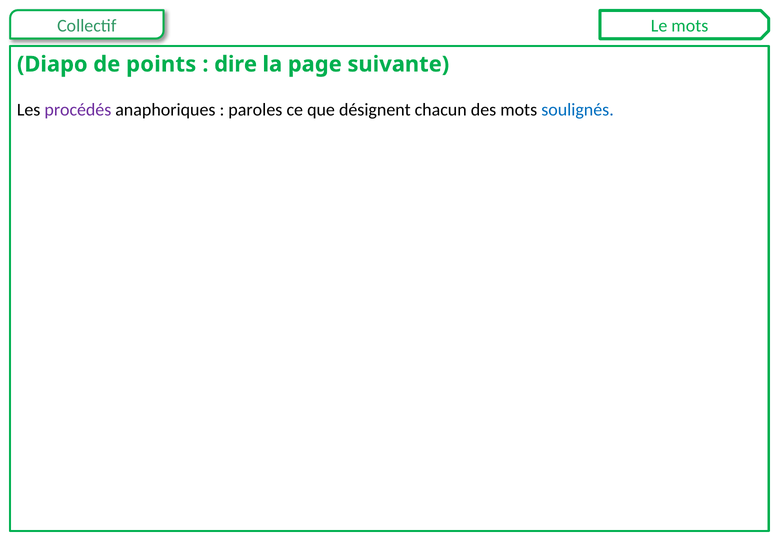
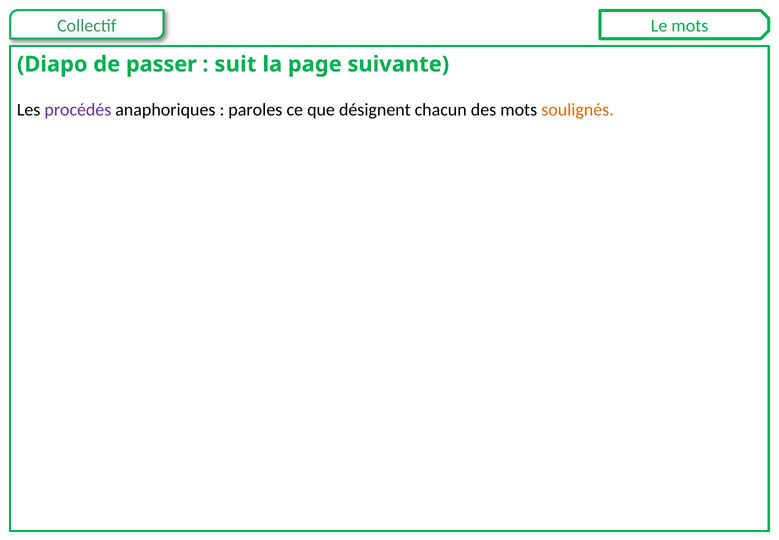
points: points -> passer
dire: dire -> suit
soulignés colour: blue -> orange
